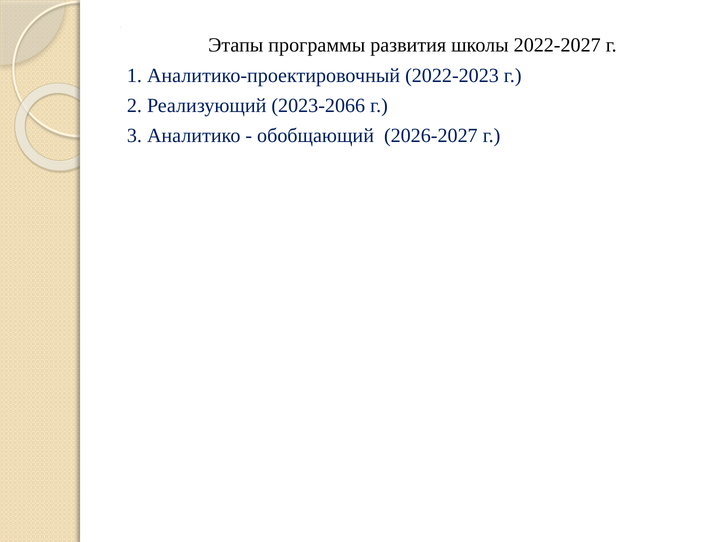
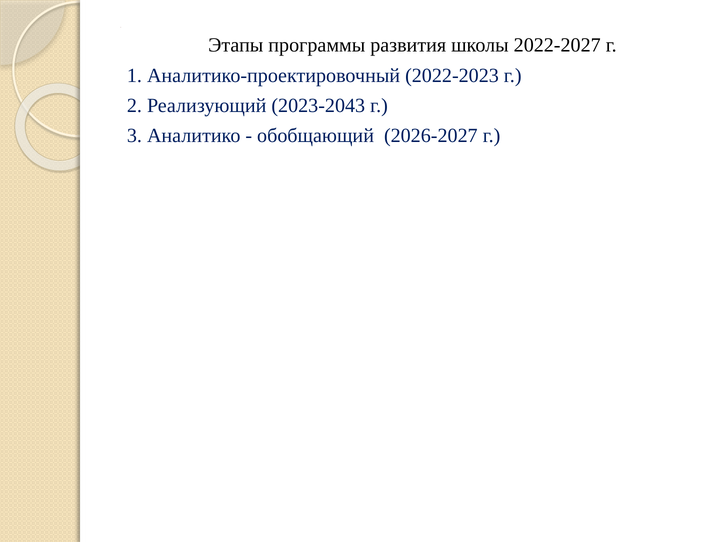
2023-2066: 2023-2066 -> 2023-2043
